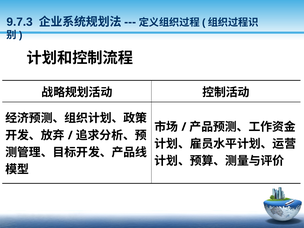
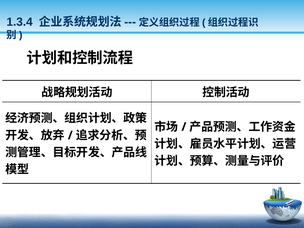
9.7.3: 9.7.3 -> 1.3.4
